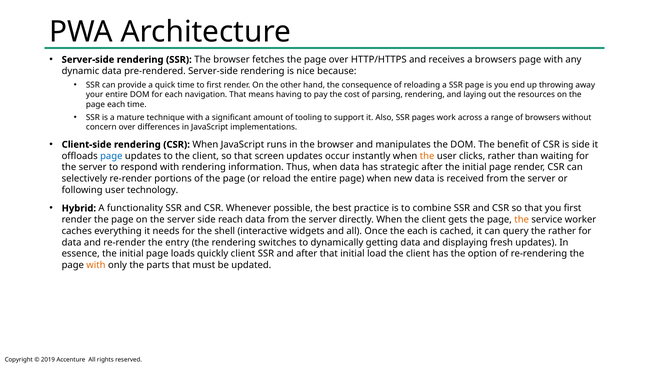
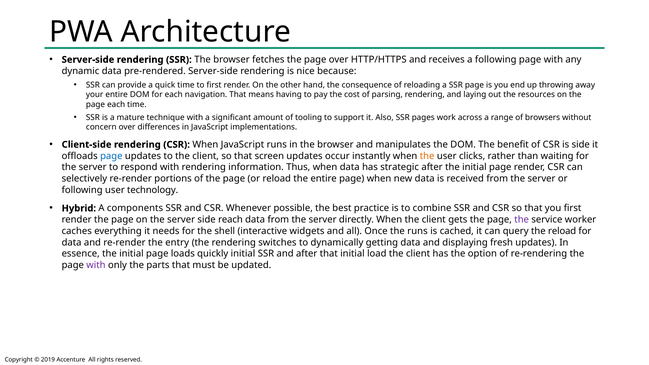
a browsers: browsers -> following
functionality: functionality -> components
the at (522, 220) colour: orange -> purple
the each: each -> runs
the rather: rather -> reload
quickly client: client -> initial
with at (96, 265) colour: orange -> purple
